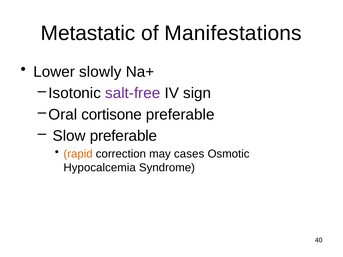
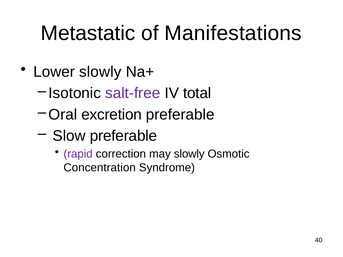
sign: sign -> total
cortisone: cortisone -> excretion
rapid colour: orange -> purple
may cases: cases -> slowly
Hypocalcemia: Hypocalcemia -> Concentration
